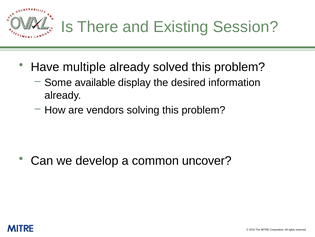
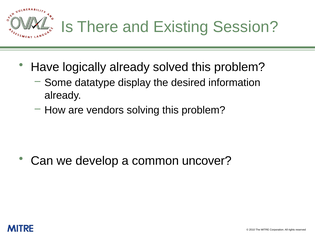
multiple: multiple -> logically
available: available -> datatype
